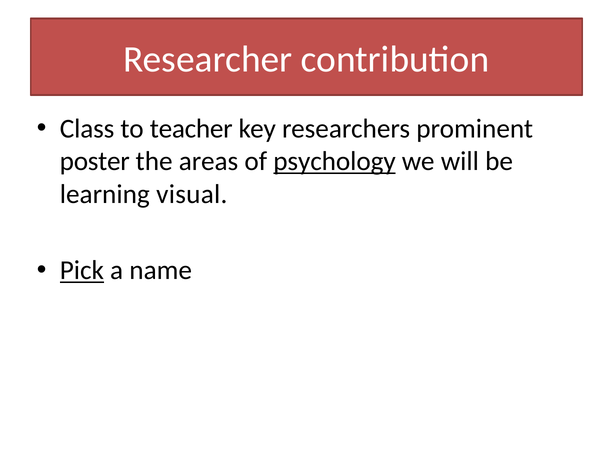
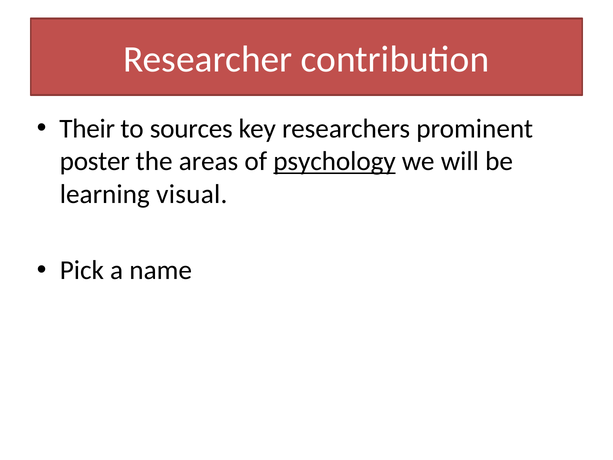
Class: Class -> Their
teacher: teacher -> sources
Pick underline: present -> none
